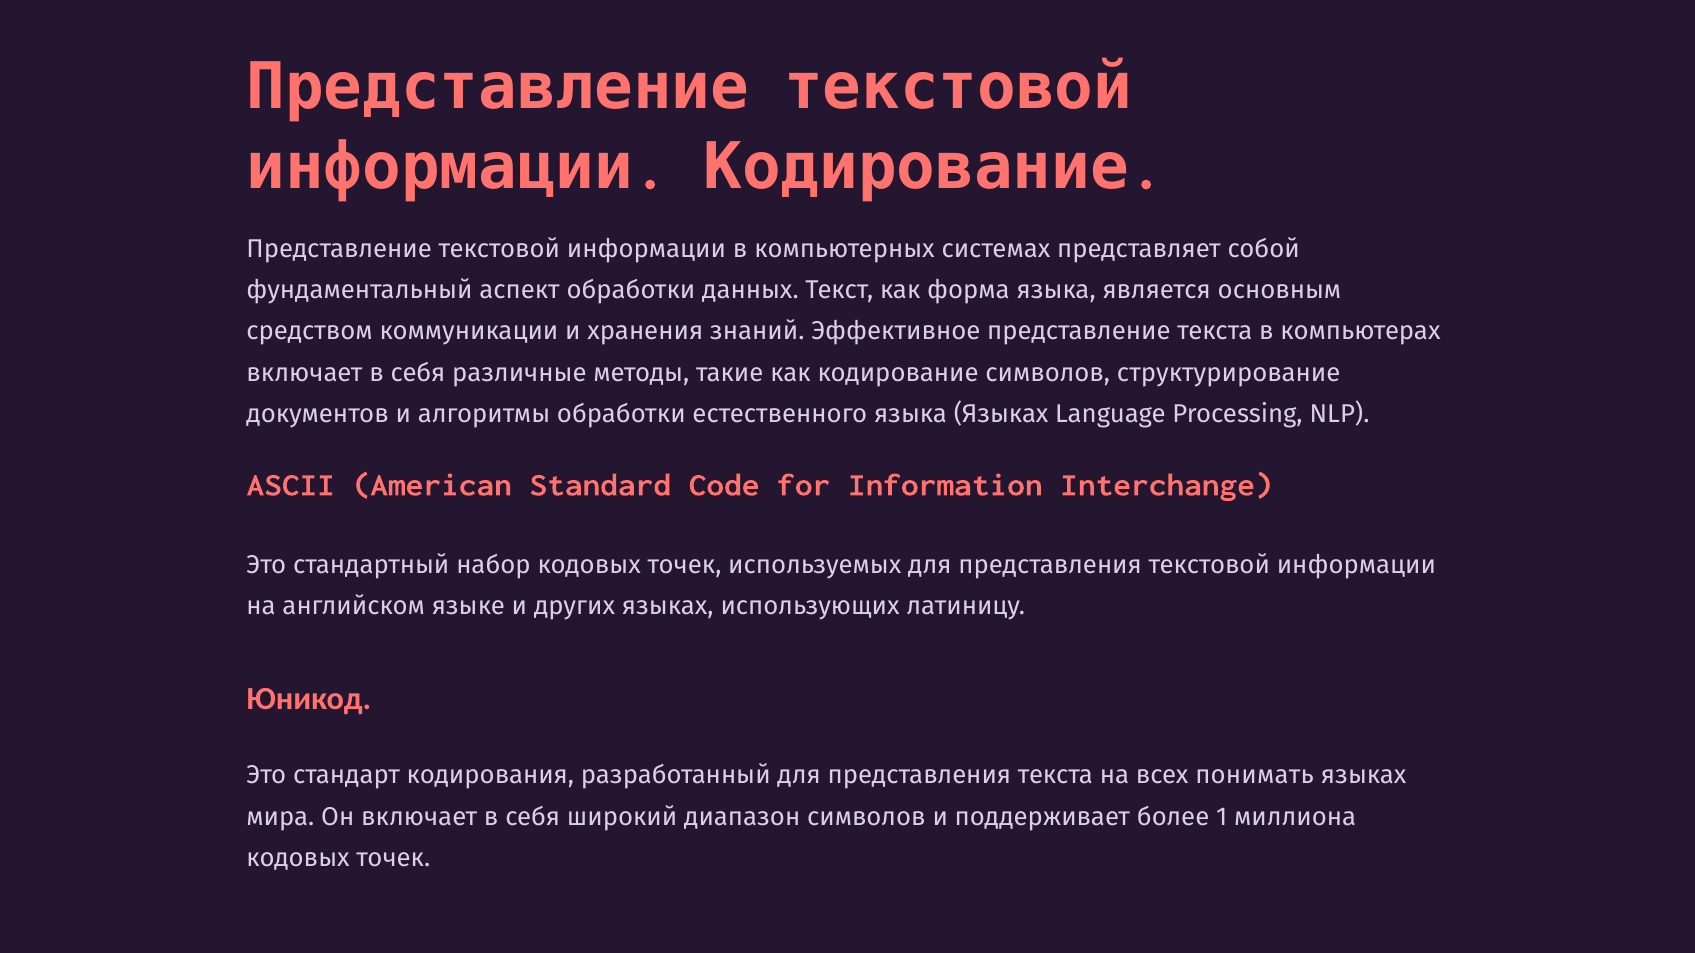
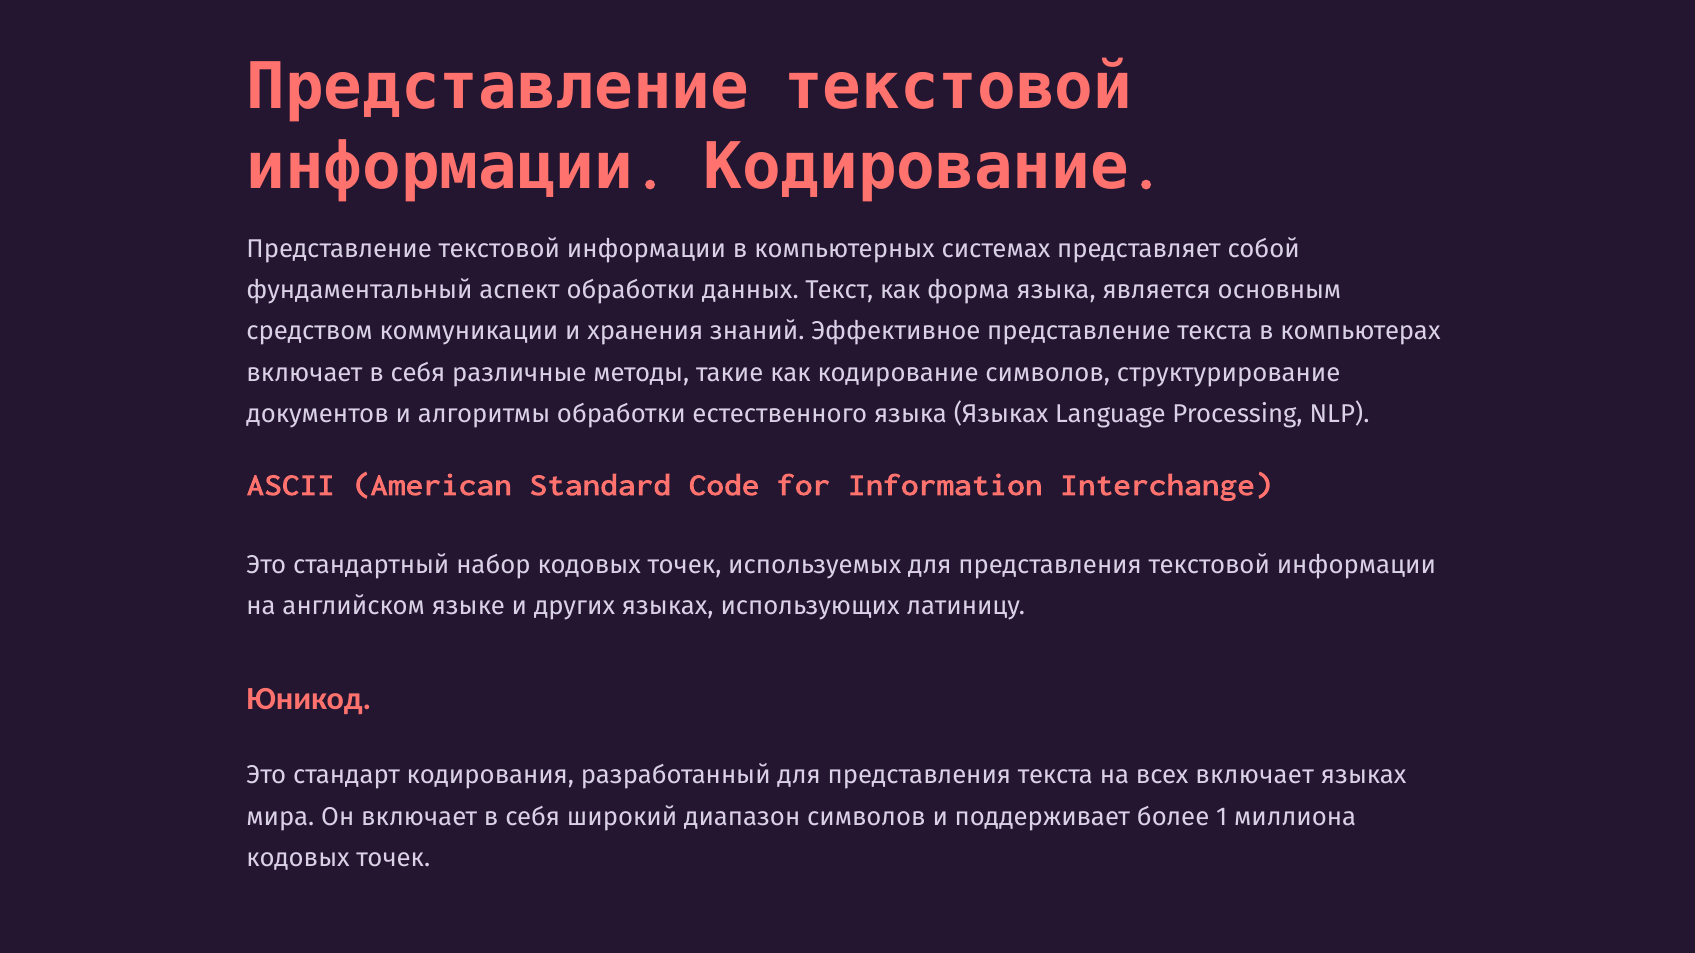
всех понимать: понимать -> включает
